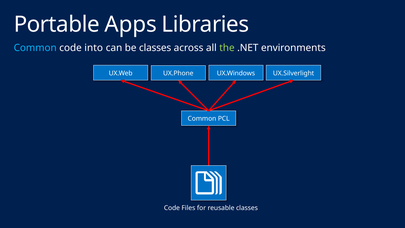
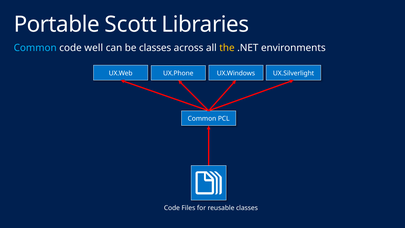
Apps: Apps -> Scott
into: into -> well
the colour: light green -> yellow
